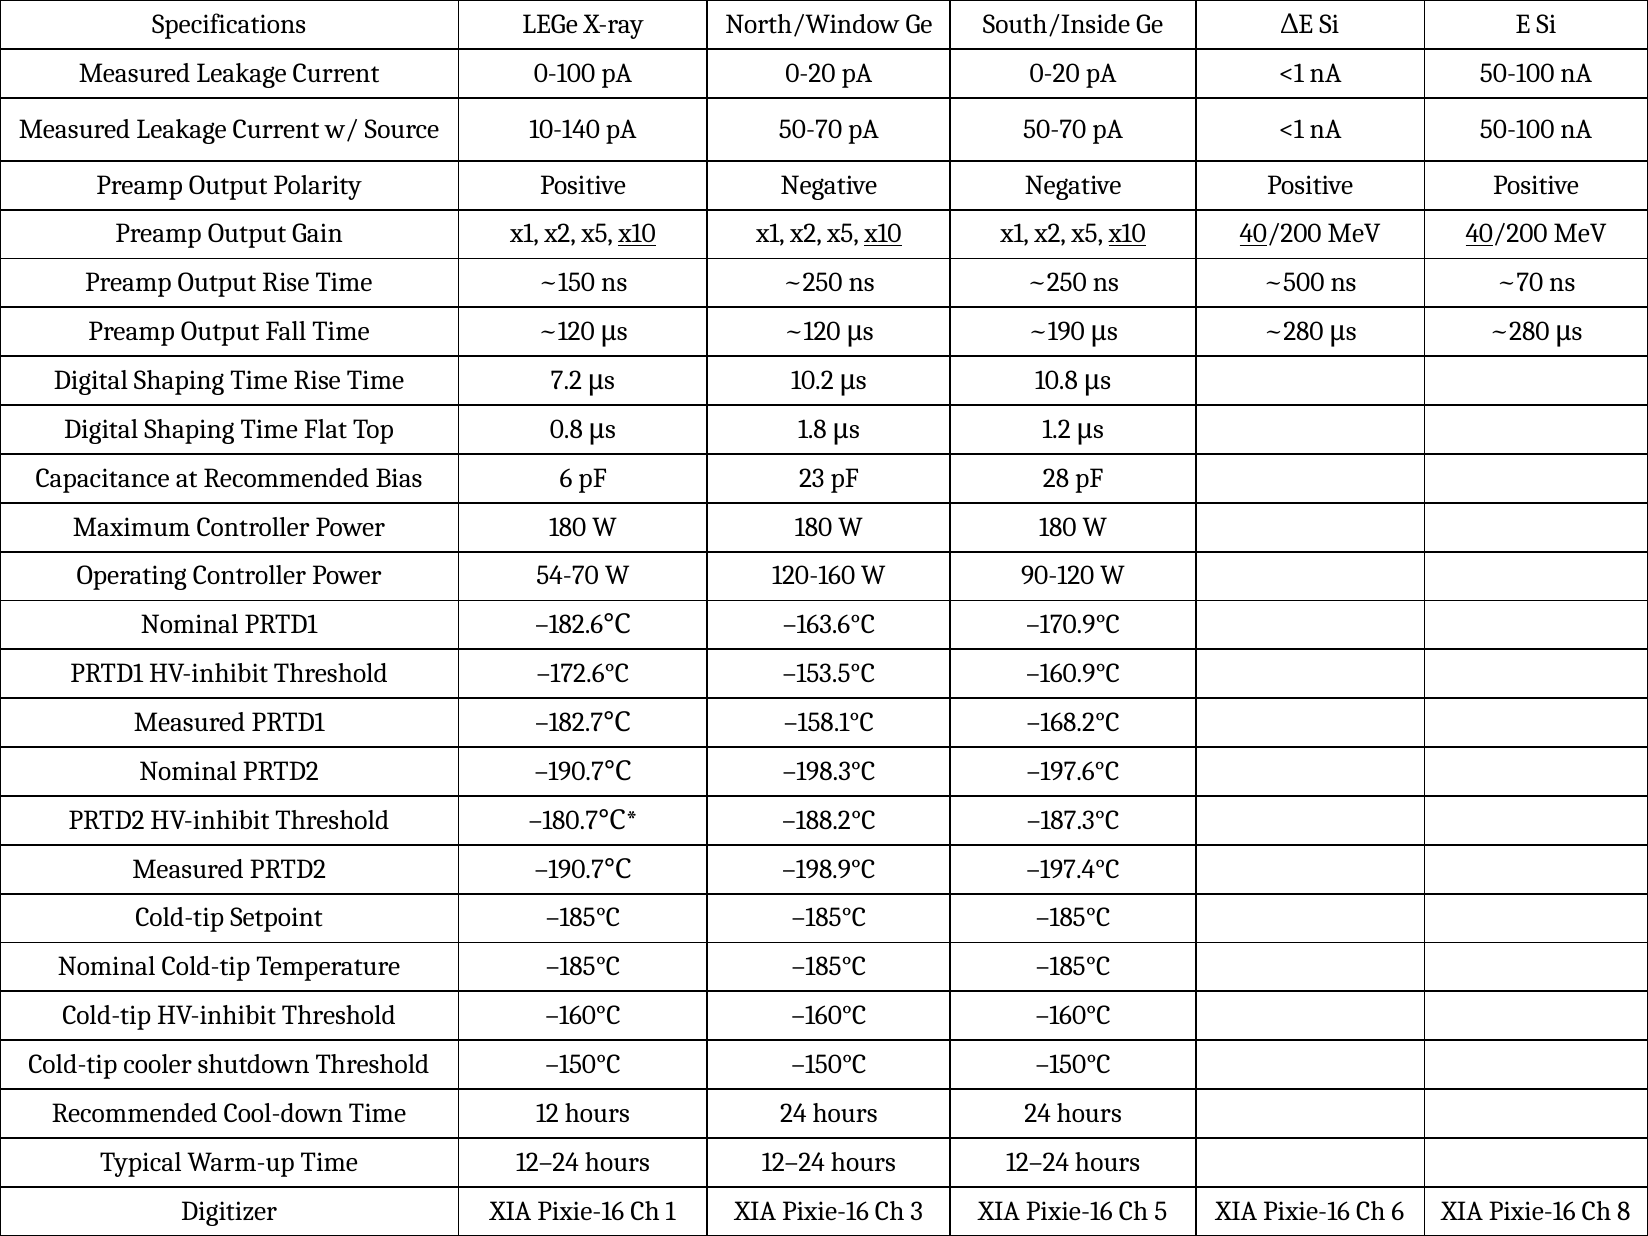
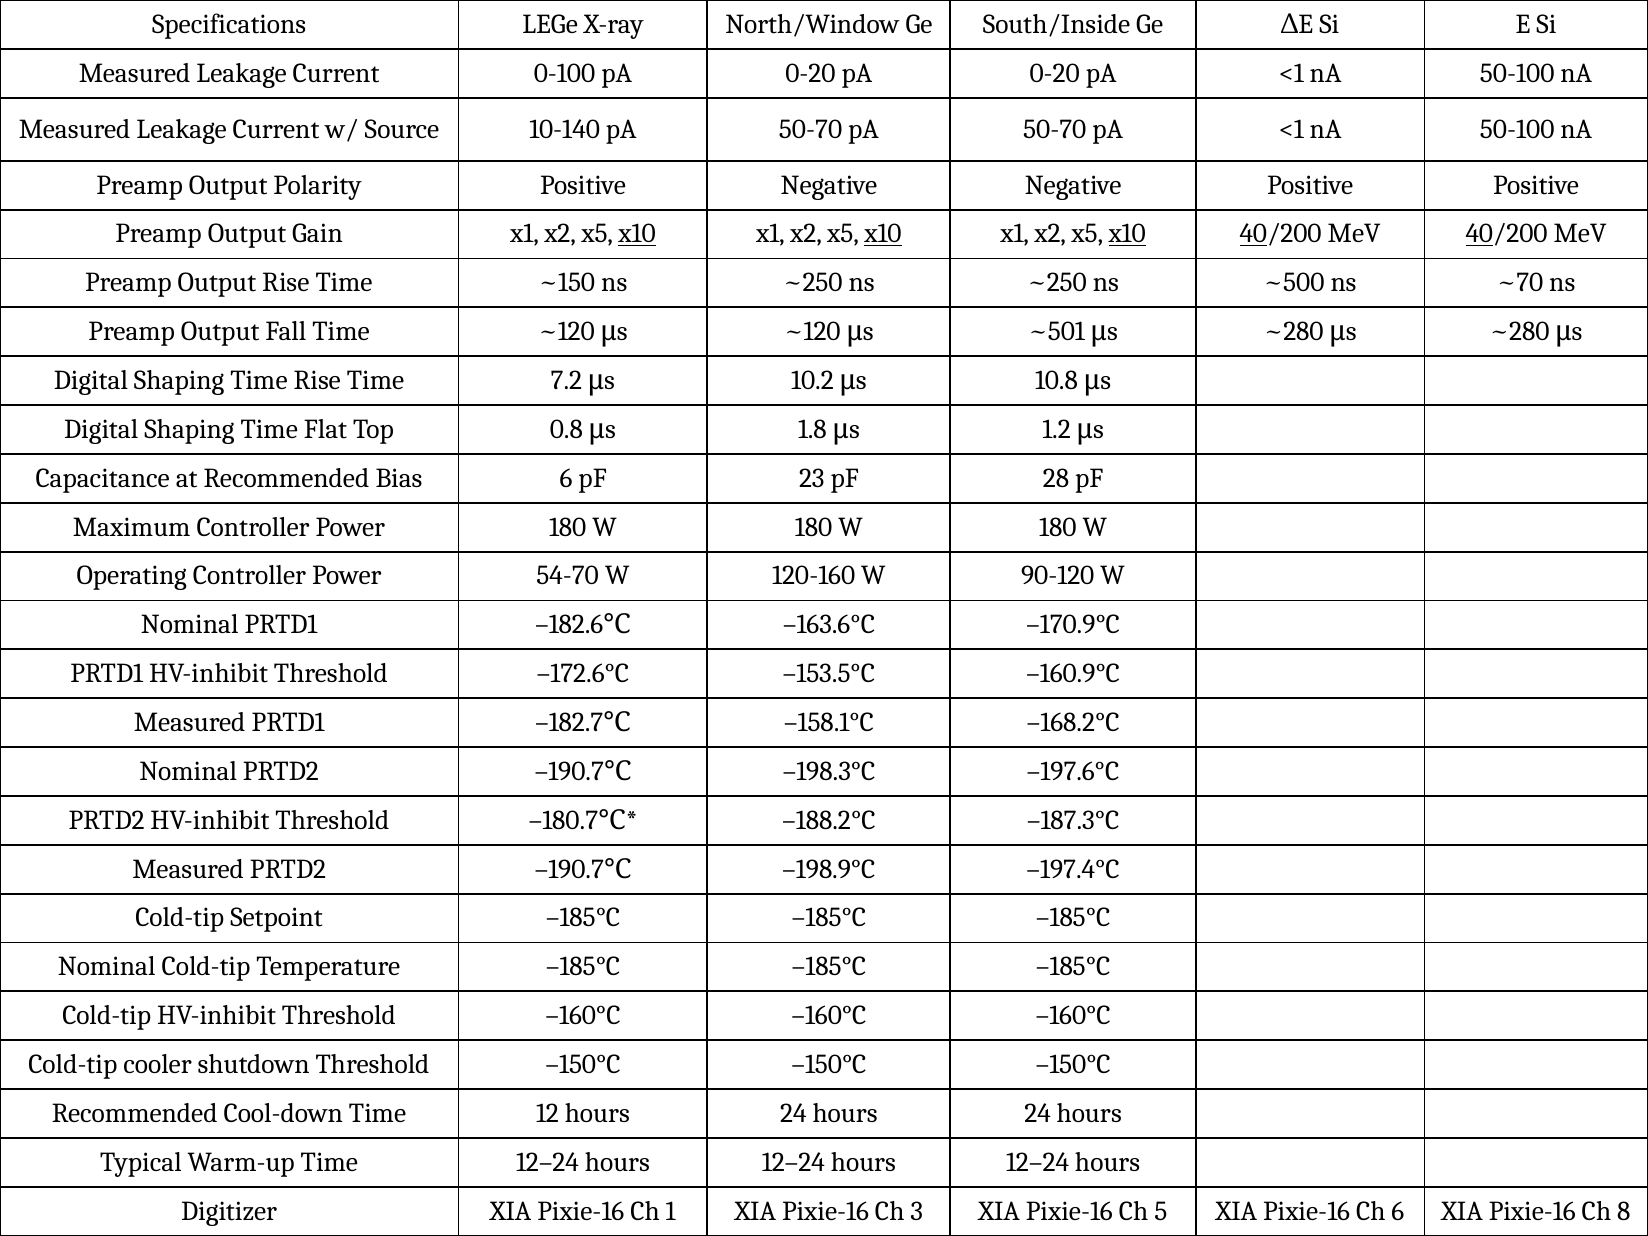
~190: ~190 -> ~501
